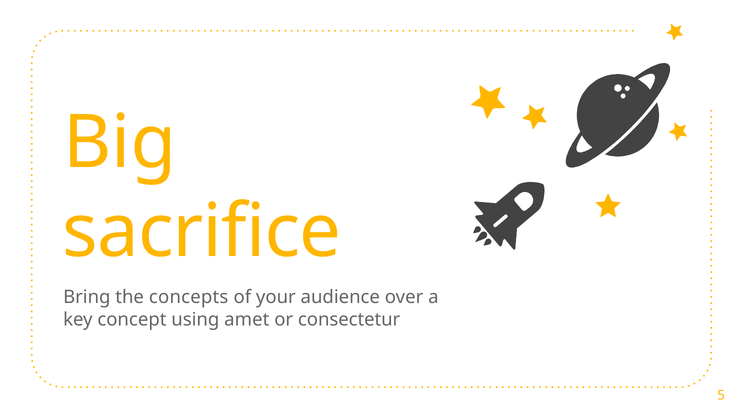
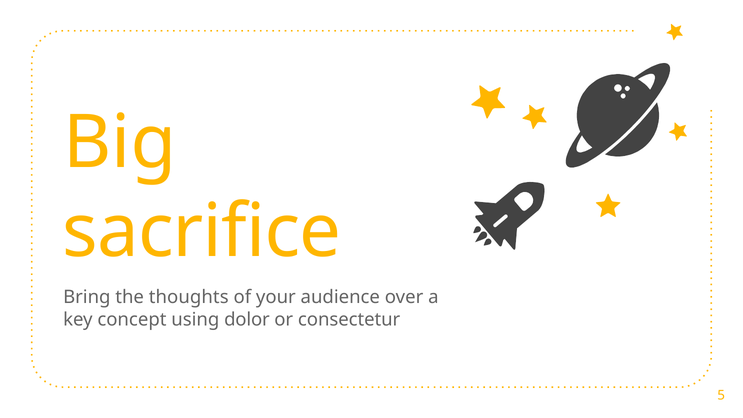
concepts: concepts -> thoughts
amet: amet -> dolor
